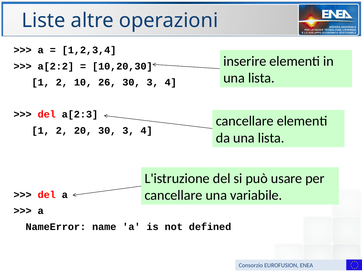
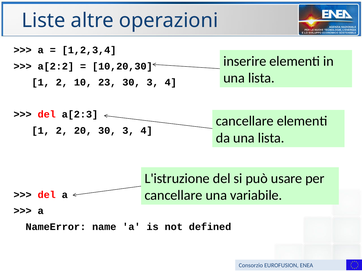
26: 26 -> 23
